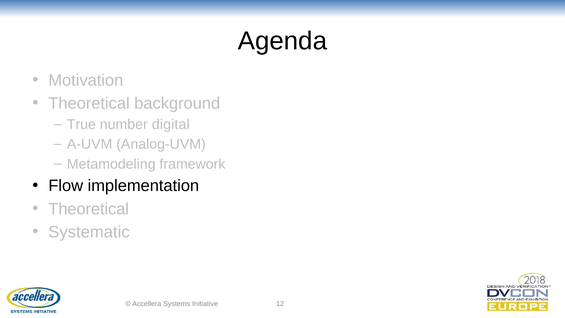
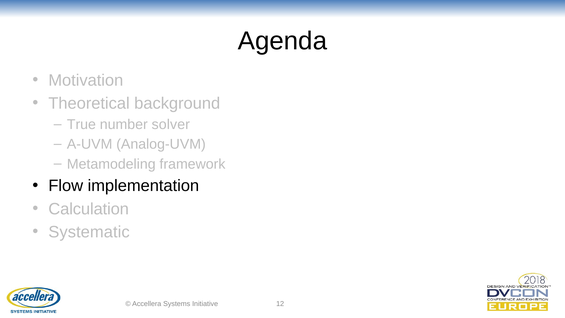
digital: digital -> solver
Theoretical at (89, 209): Theoretical -> Calculation
